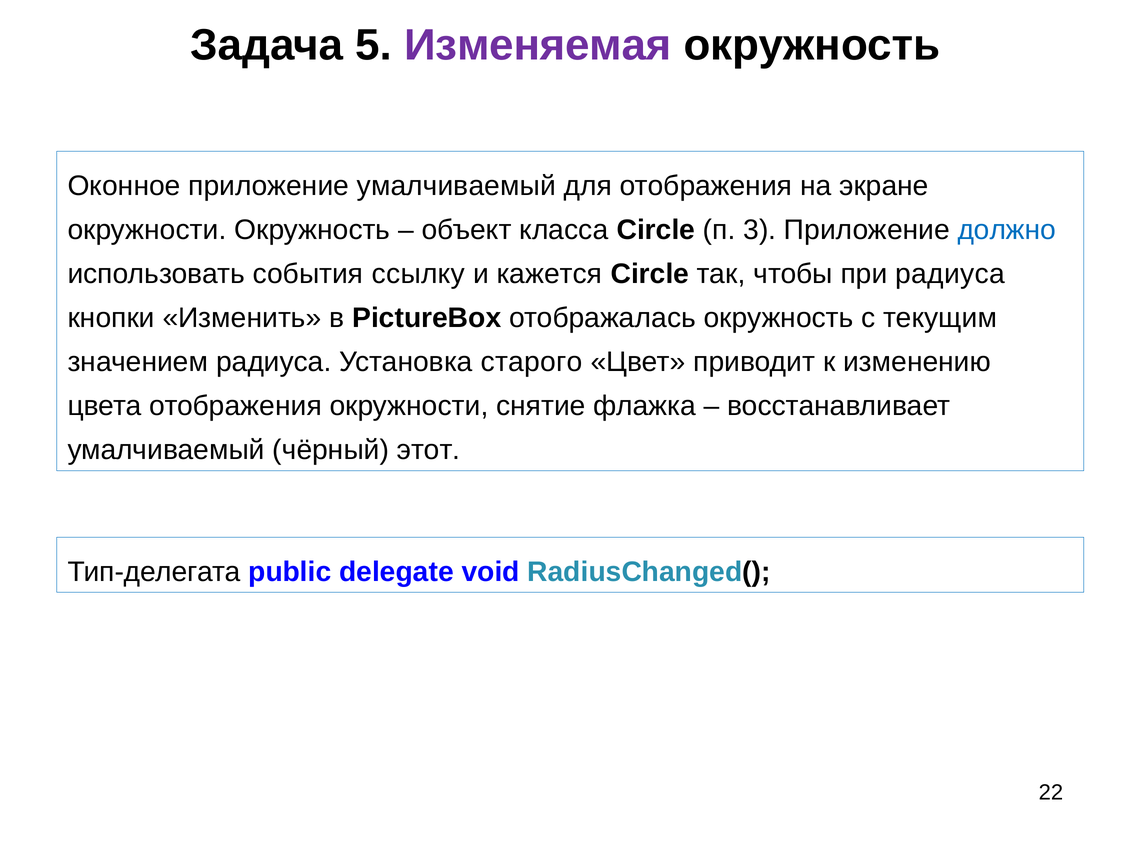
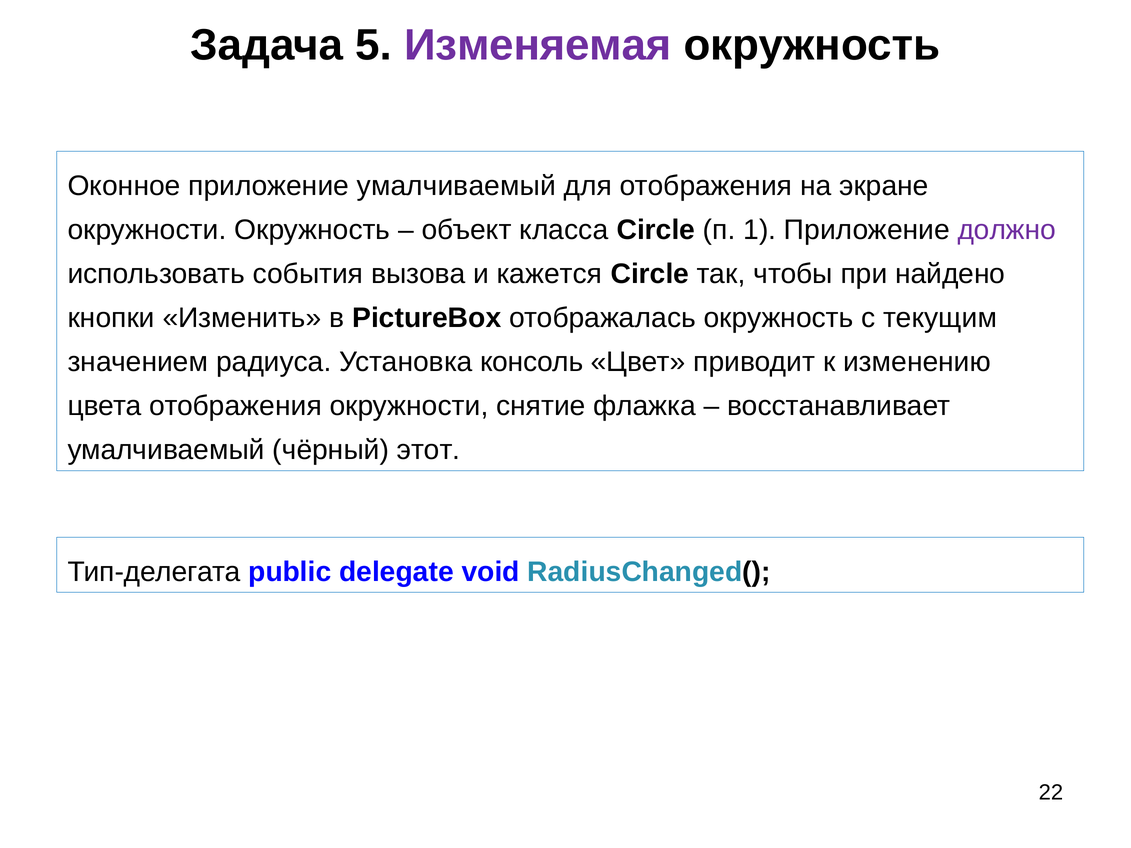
3: 3 -> 1
должно colour: blue -> purple
ссылку: ссылку -> вызова
при радиуса: радиуса -> найдено
старого: старого -> консоль
